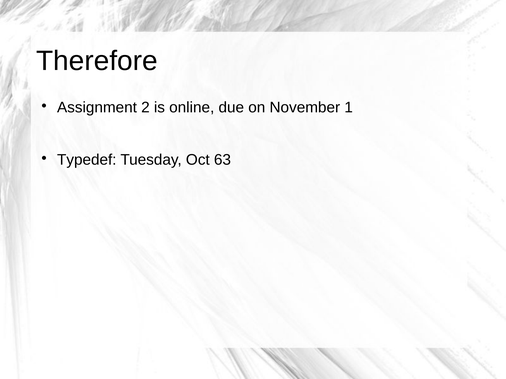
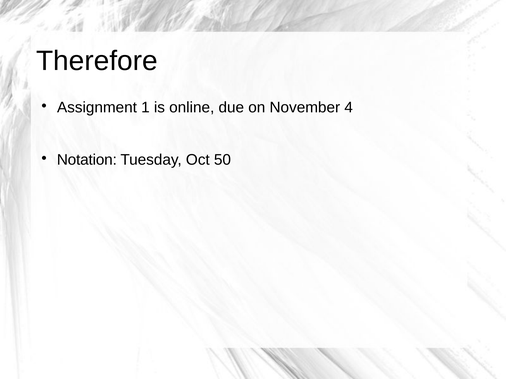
2: 2 -> 1
1: 1 -> 4
Typedef: Typedef -> Notation
63: 63 -> 50
